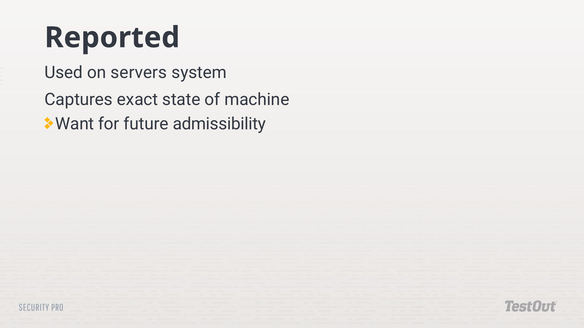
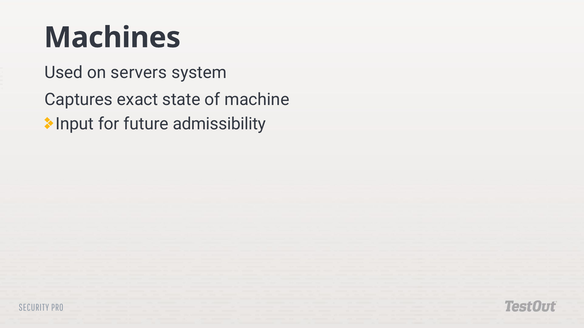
Reported: Reported -> Machines
Want: Want -> Input
